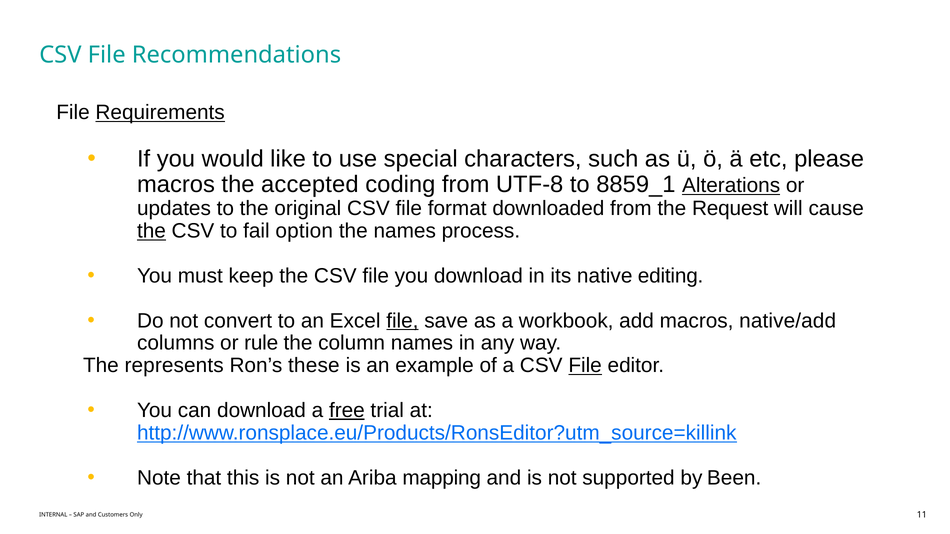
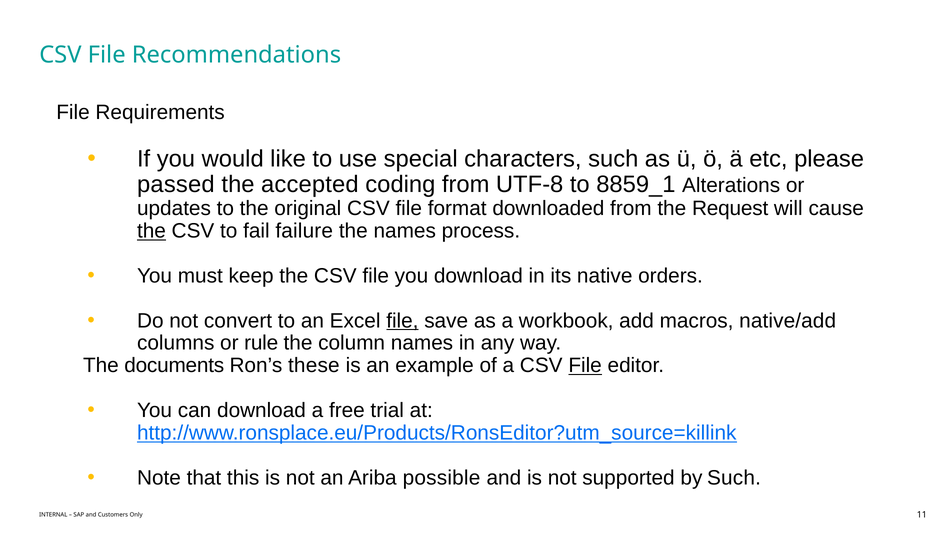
Requirements underline: present -> none
macros at (176, 185): macros -> passed
Alterations underline: present -> none
option: option -> failure
editing: editing -> orders
represents: represents -> documents
free underline: present -> none
mapping: mapping -> possible
by Been: Been -> Such
